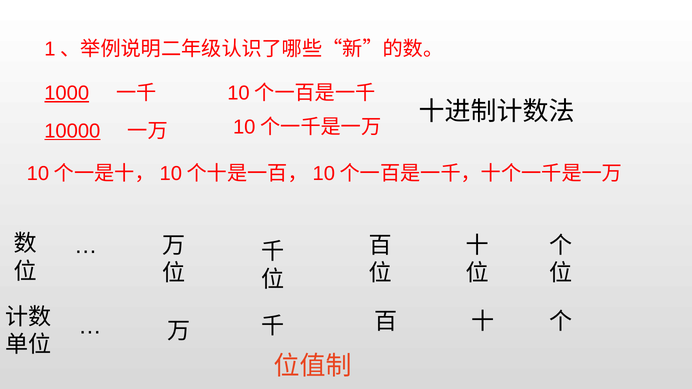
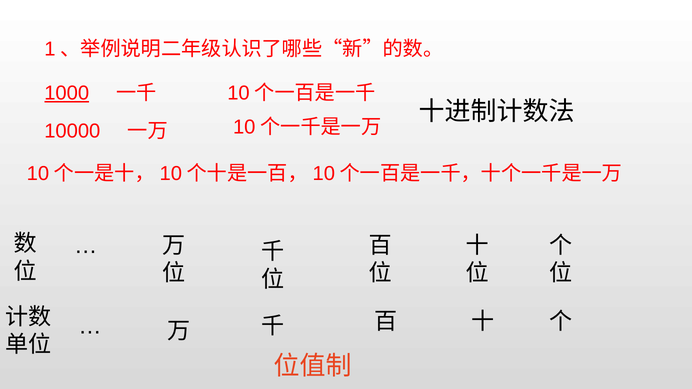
10000 underline: present -> none
